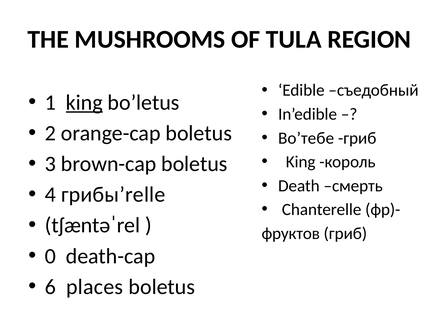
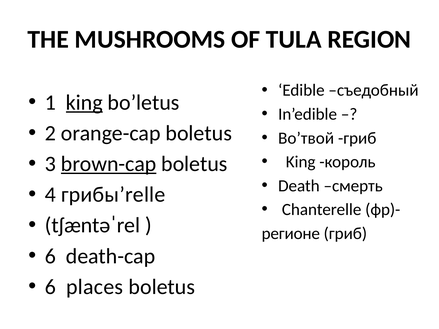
Bo’тебе: Bo’тебе -> Bo’твой
brown-cap underline: none -> present
фруктов: фруктов -> регионе
0 at (50, 256): 0 -> 6
